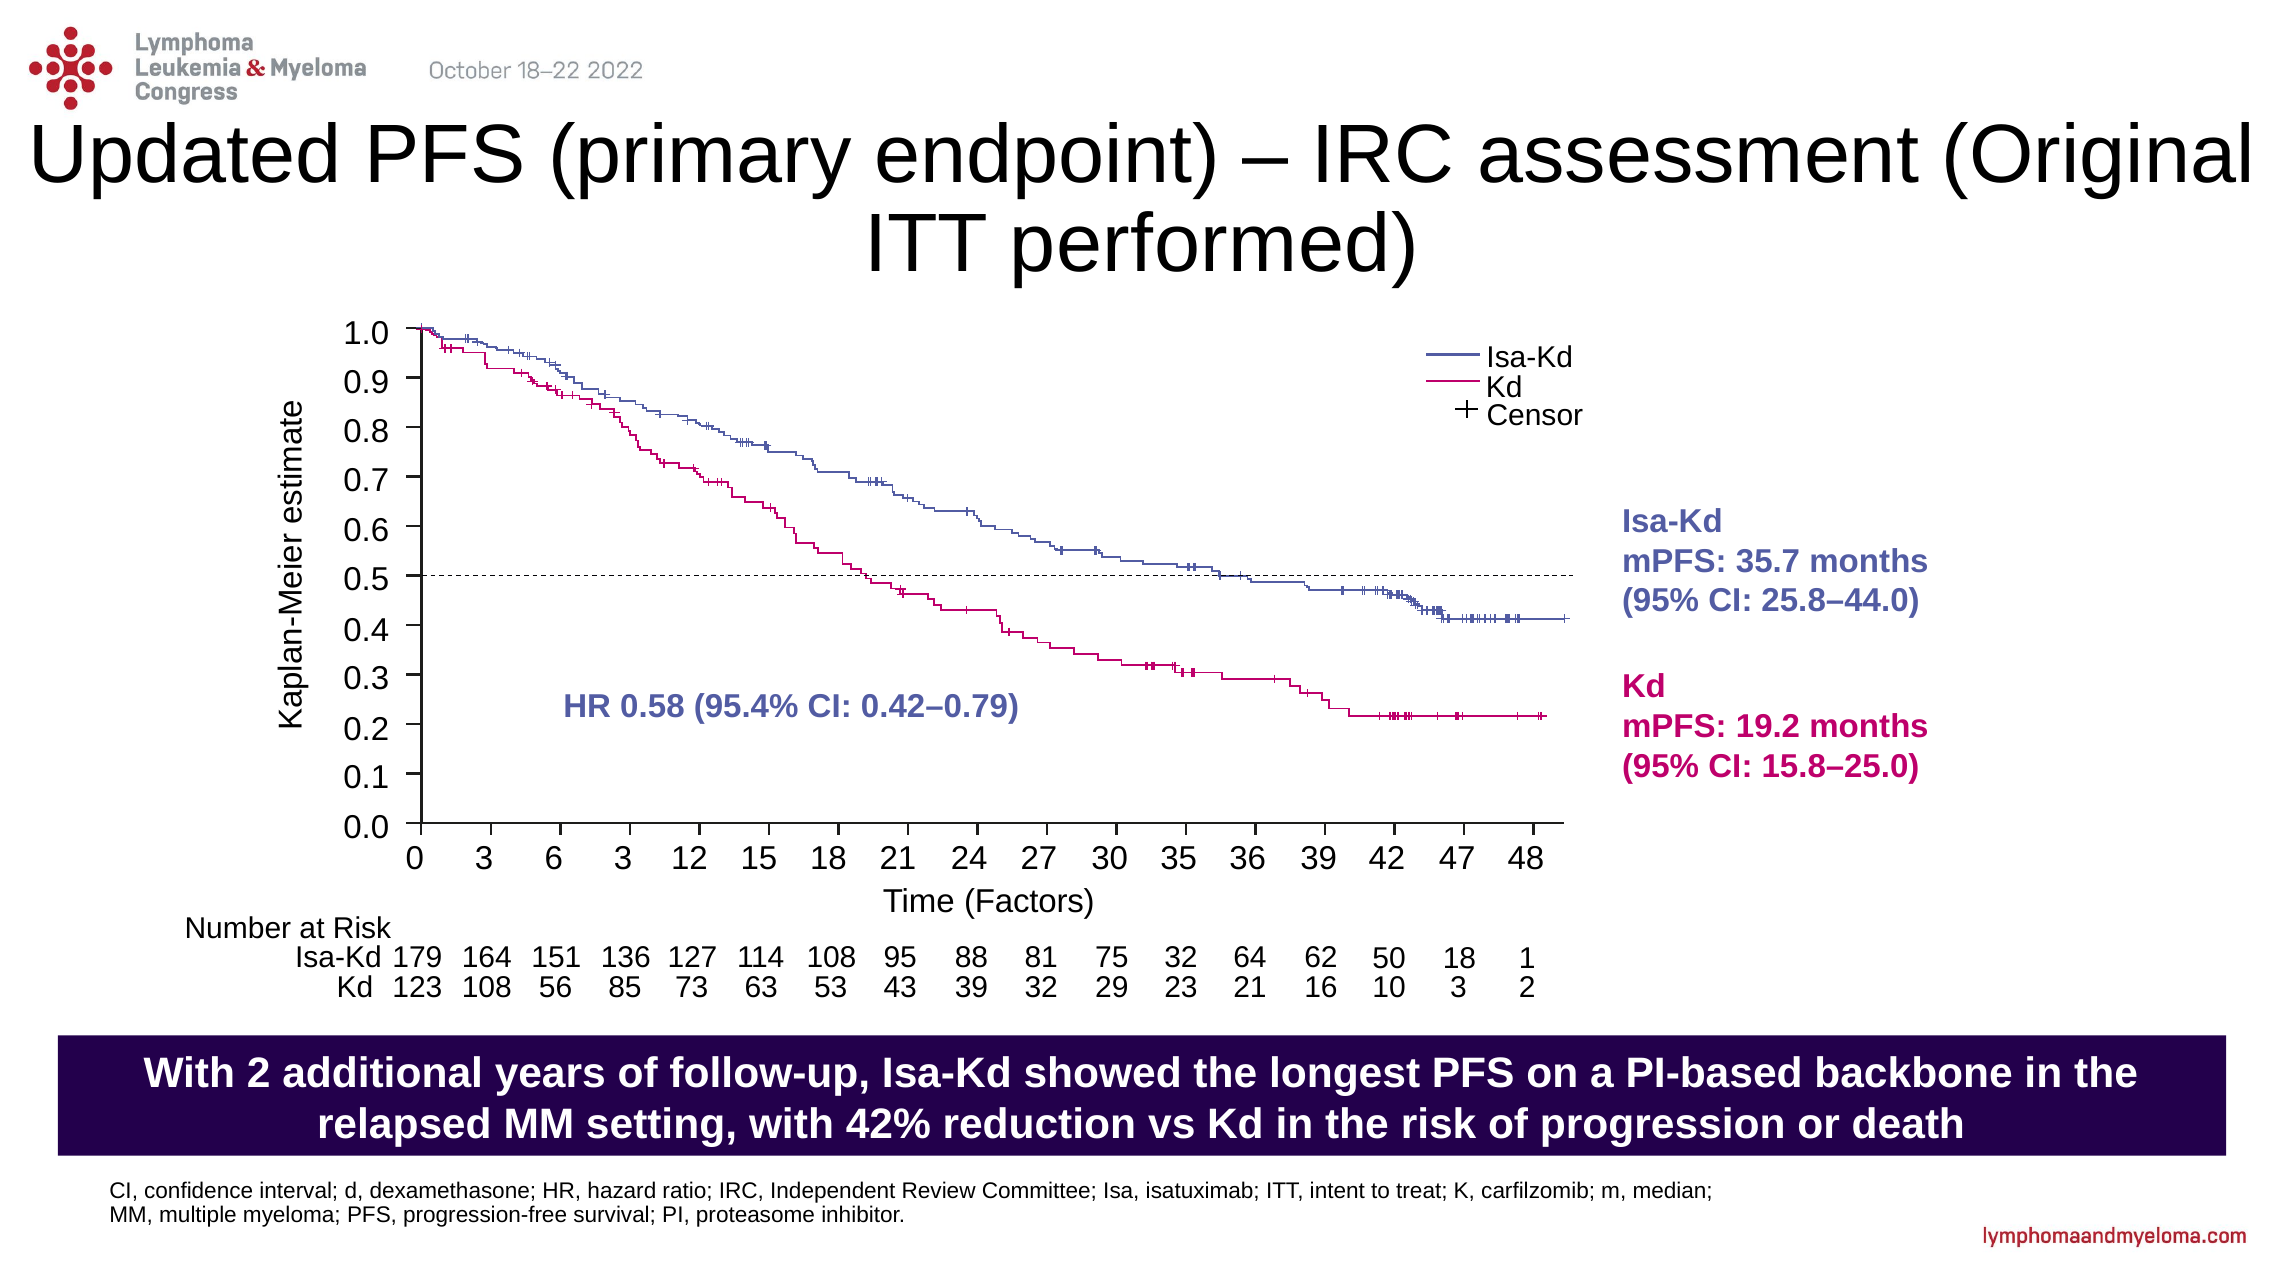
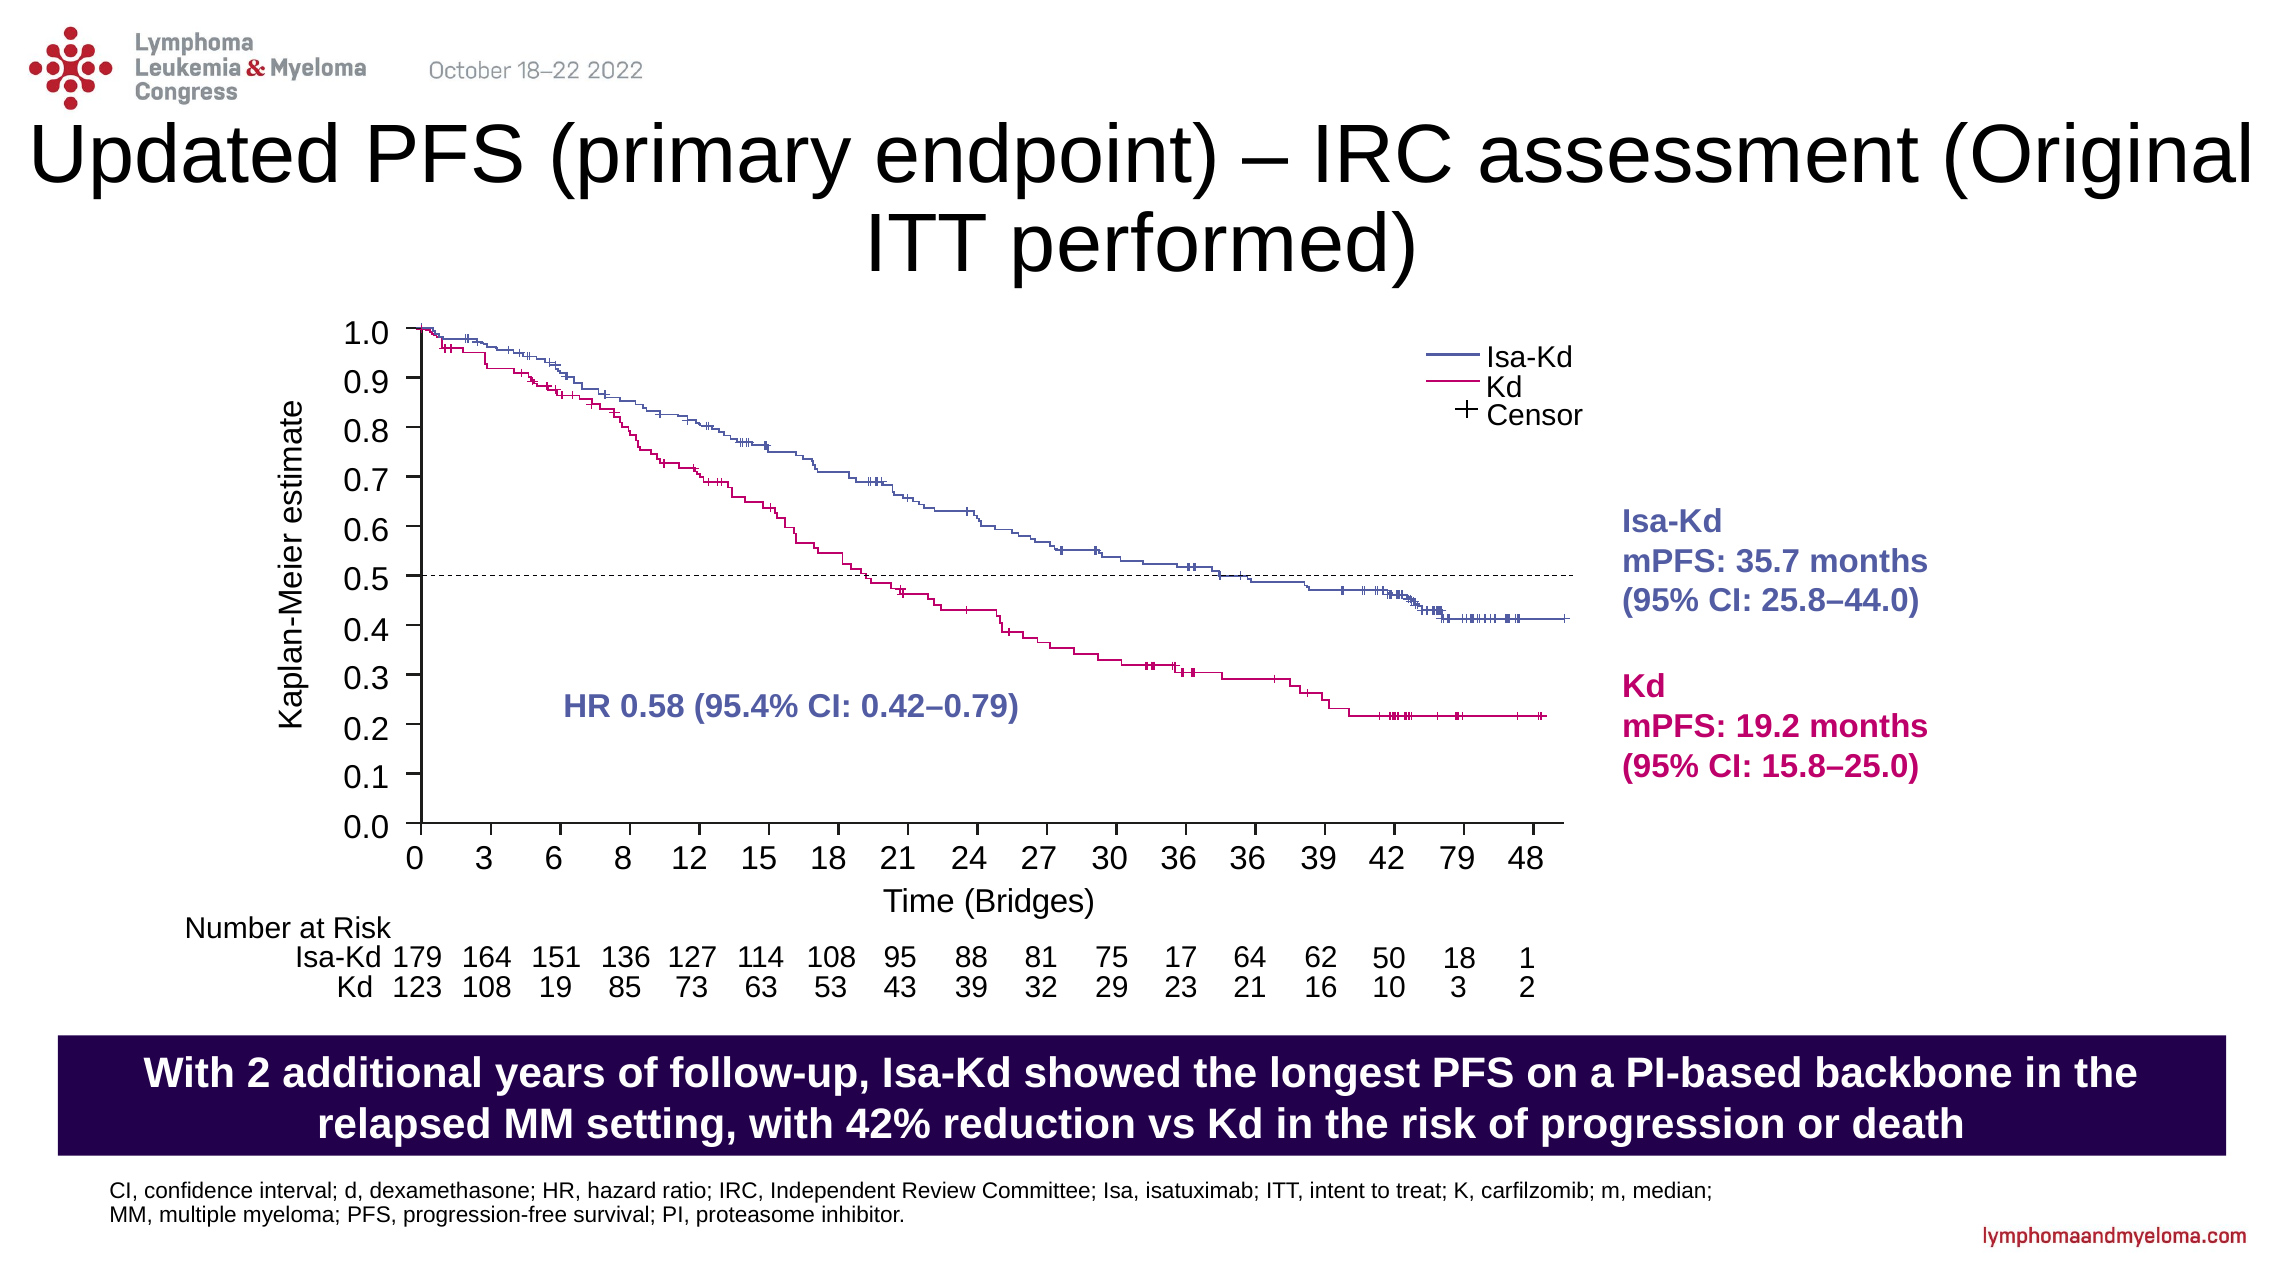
6 3: 3 -> 8
30 35: 35 -> 36
47: 47 -> 79
Factors: Factors -> Bridges
75 32: 32 -> 17
56: 56 -> 19
